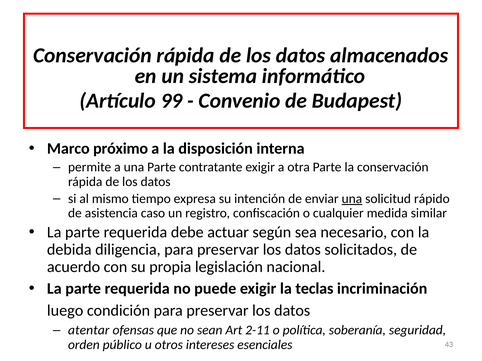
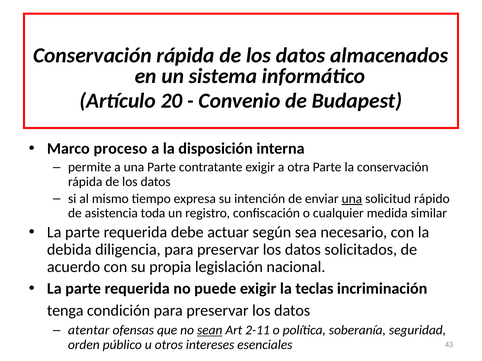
99: 99 -> 20
próximo: próximo -> proceso
caso: caso -> toda
luego: luego -> tenga
sean underline: none -> present
